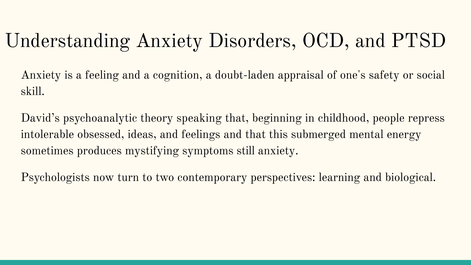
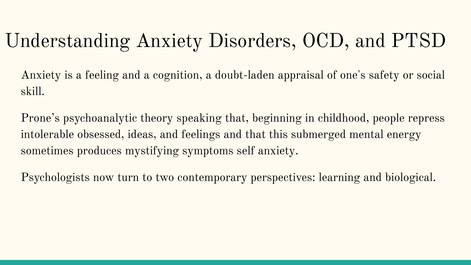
David’s: David’s -> Prone’s
still: still -> self
